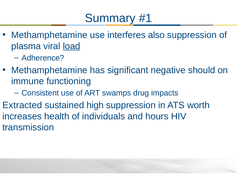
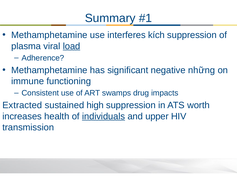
also: also -> kích
should: should -> những
individuals underline: none -> present
hours: hours -> upper
